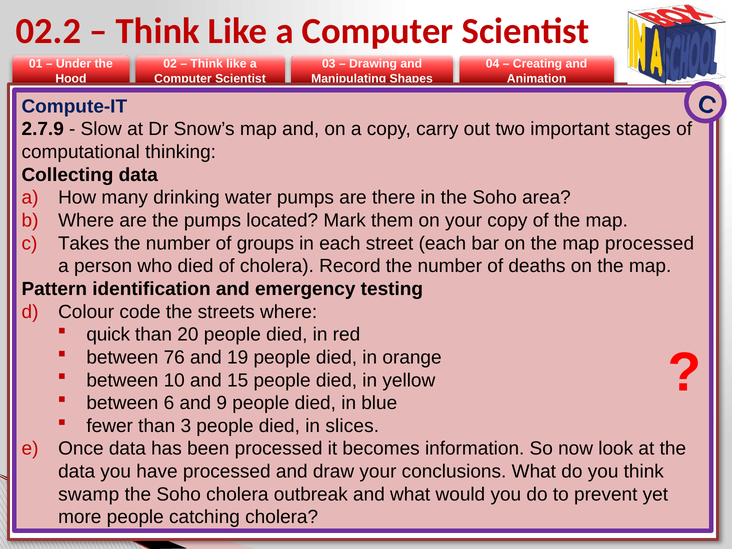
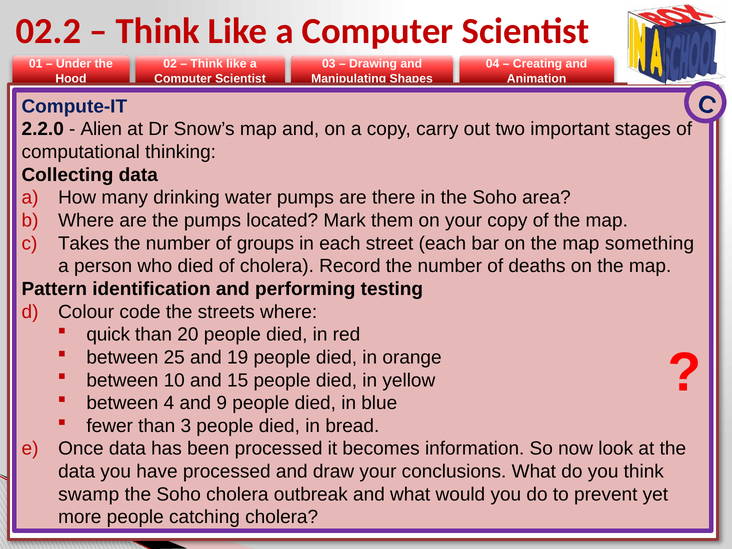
2.7.9: 2.7.9 -> 2.2.0
Slow: Slow -> Alien
map processed: processed -> something
emergency: emergency -> performing
76: 76 -> 25
6: 6 -> 4
slices: slices -> bread
